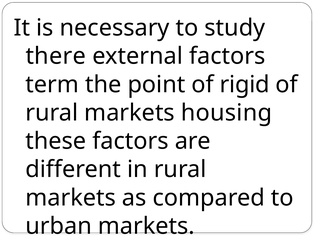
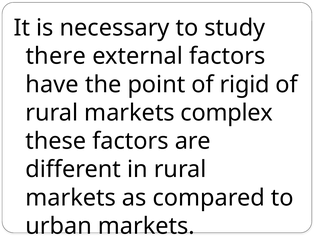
term: term -> have
housing: housing -> complex
